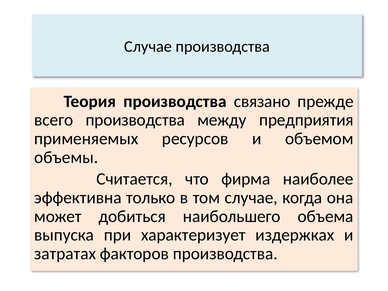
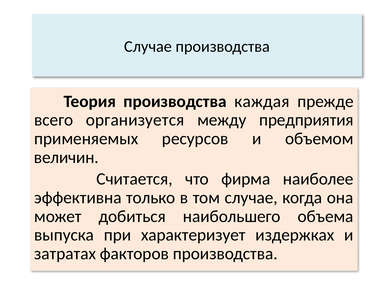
связано: связано -> каждая
всего производства: производства -> организуется
объемы: объемы -> величин
